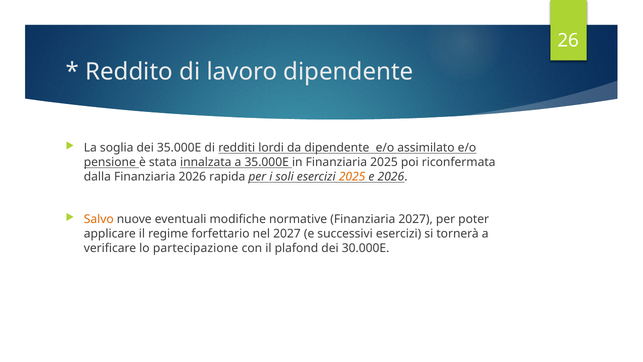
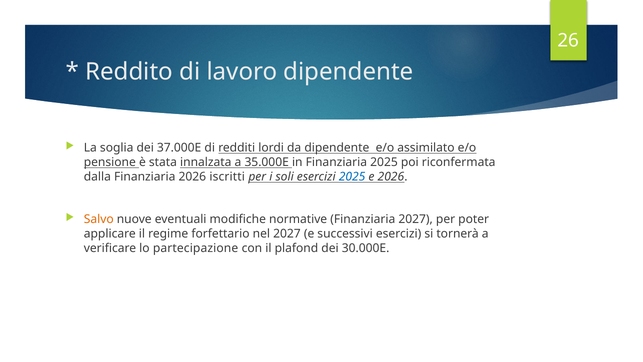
dei 35.000E: 35.000E -> 37.000E
rapida: rapida -> iscritti
2025 at (352, 177) colour: orange -> blue
